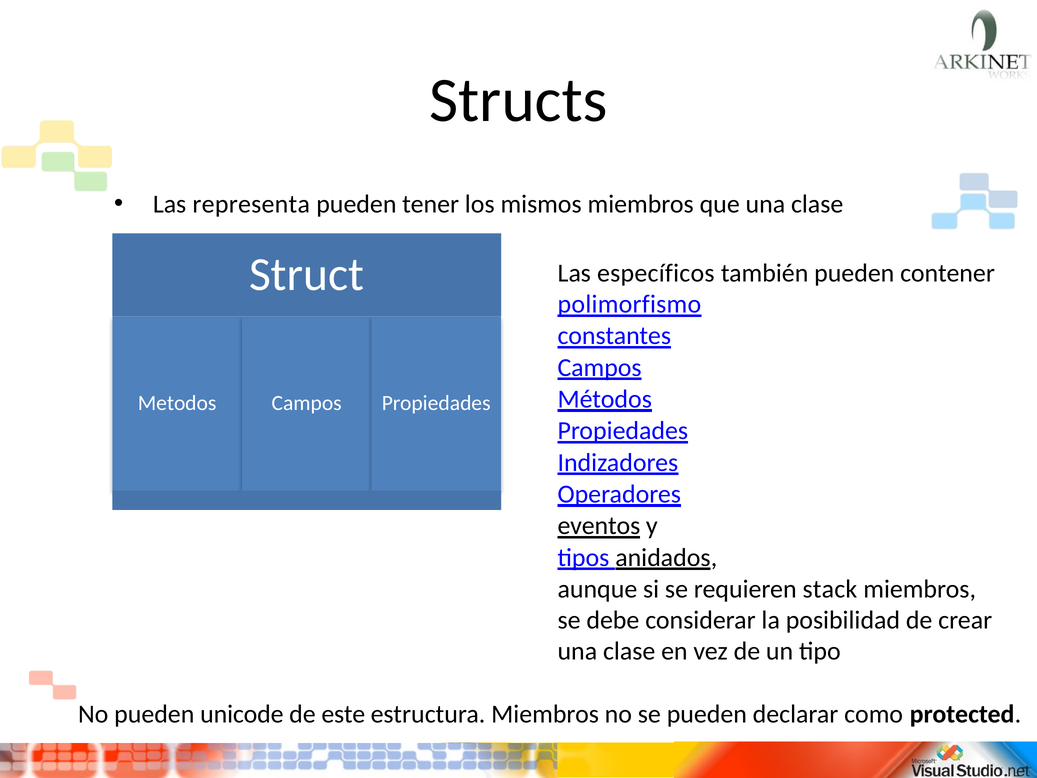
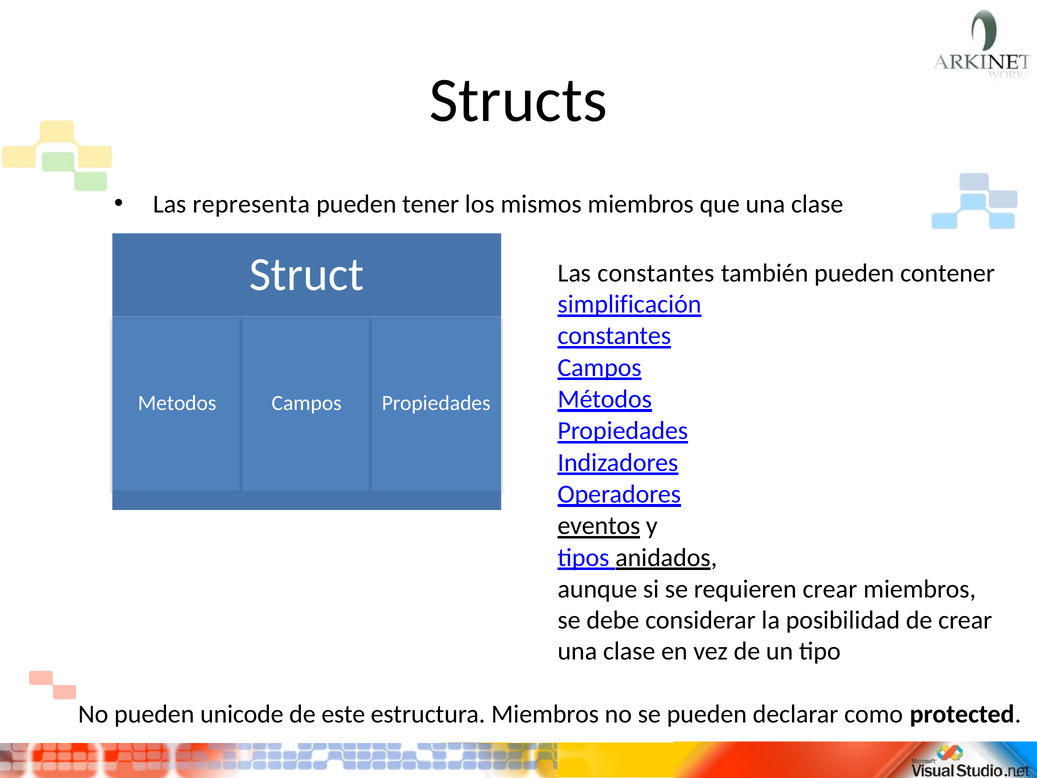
Las específicos: específicos -> constantes
polimorfismo: polimorfismo -> simplificación
requieren stack: stack -> crear
